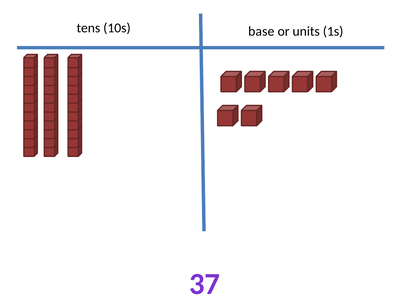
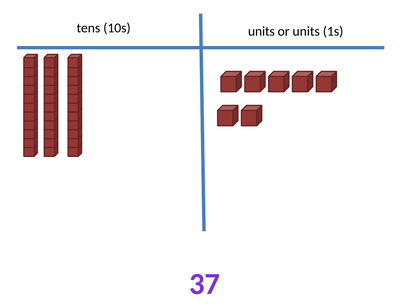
10s base: base -> units
